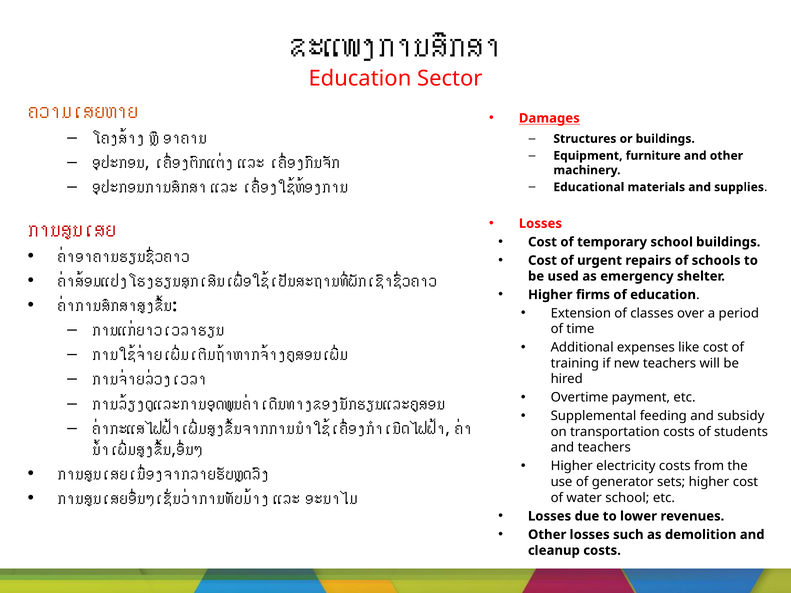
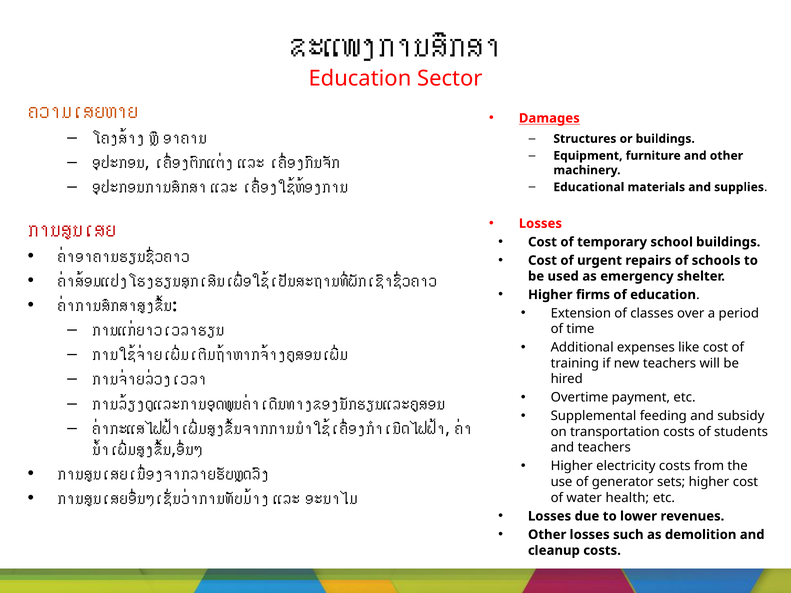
water school: school -> health
